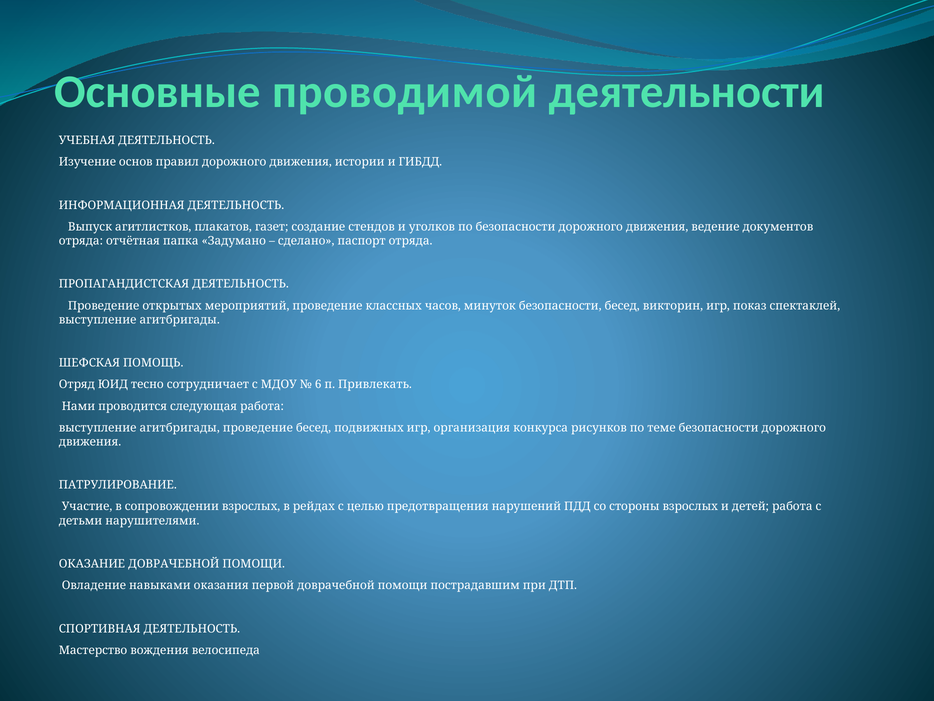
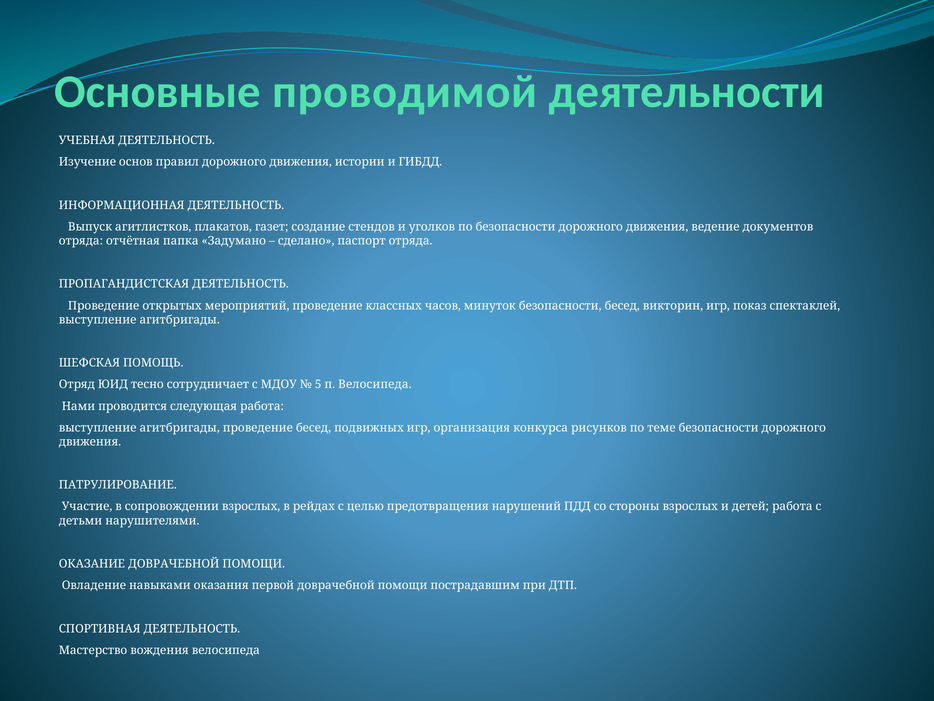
6: 6 -> 5
п Привлекать: Привлекать -> Велосипеда
